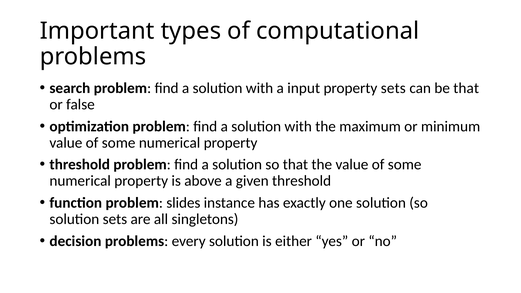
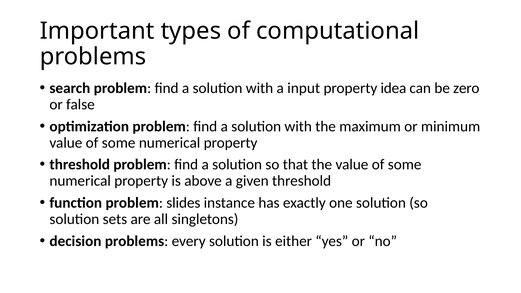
property sets: sets -> idea
be that: that -> zero
